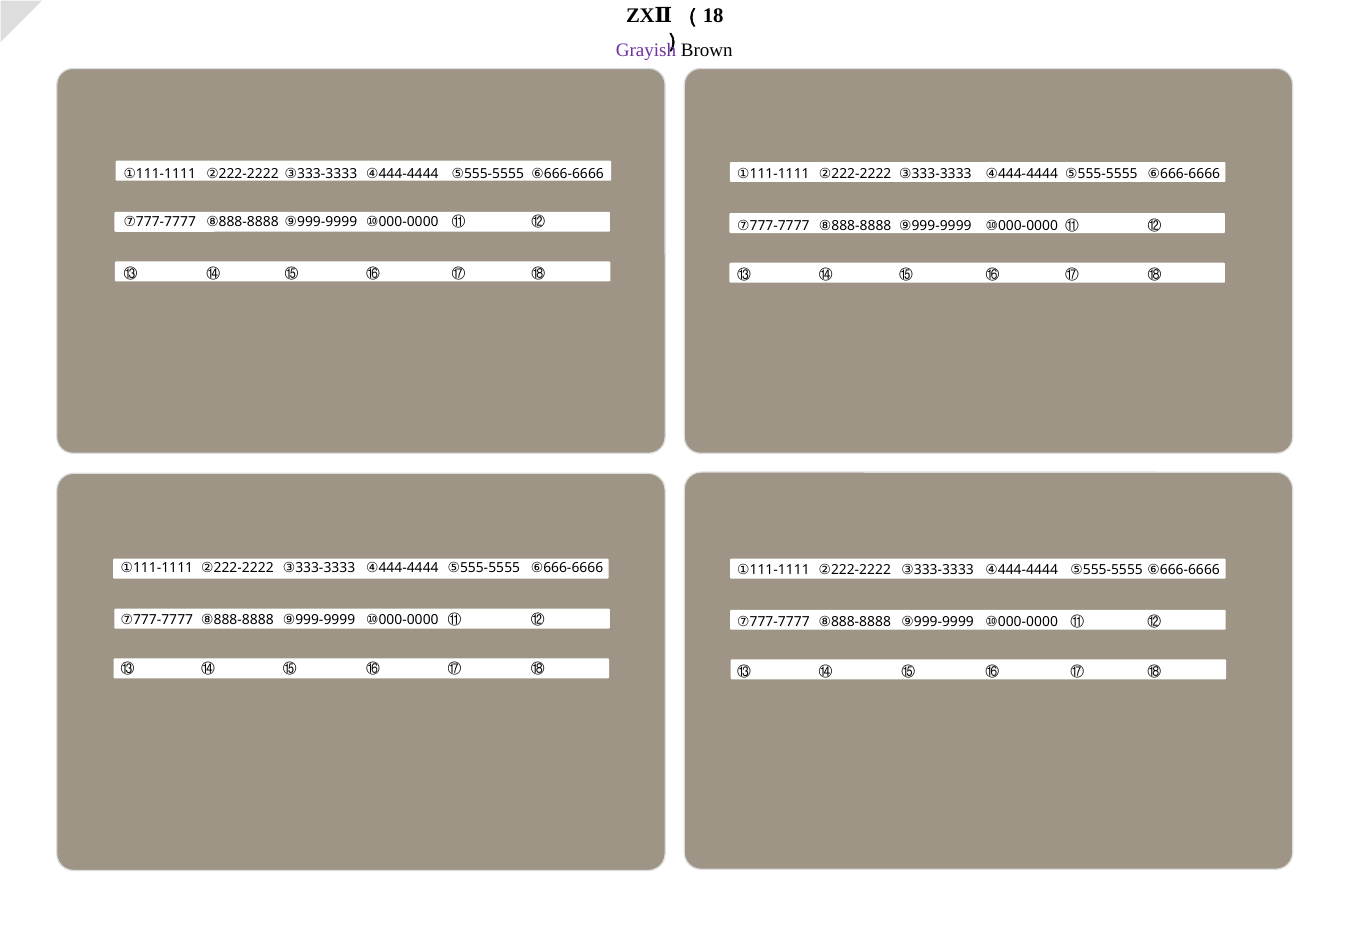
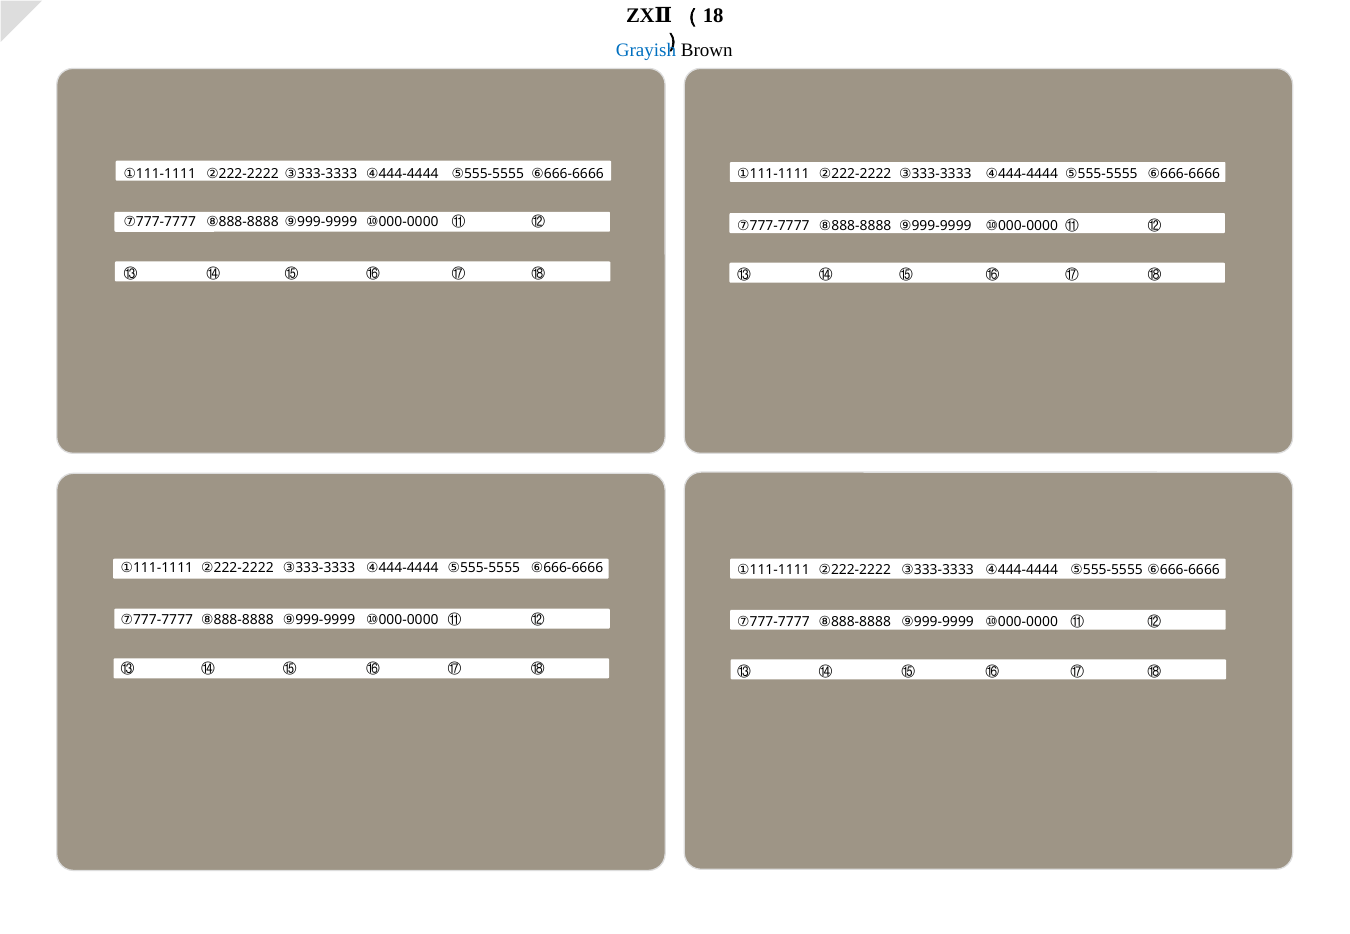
Grayish colour: purple -> blue
